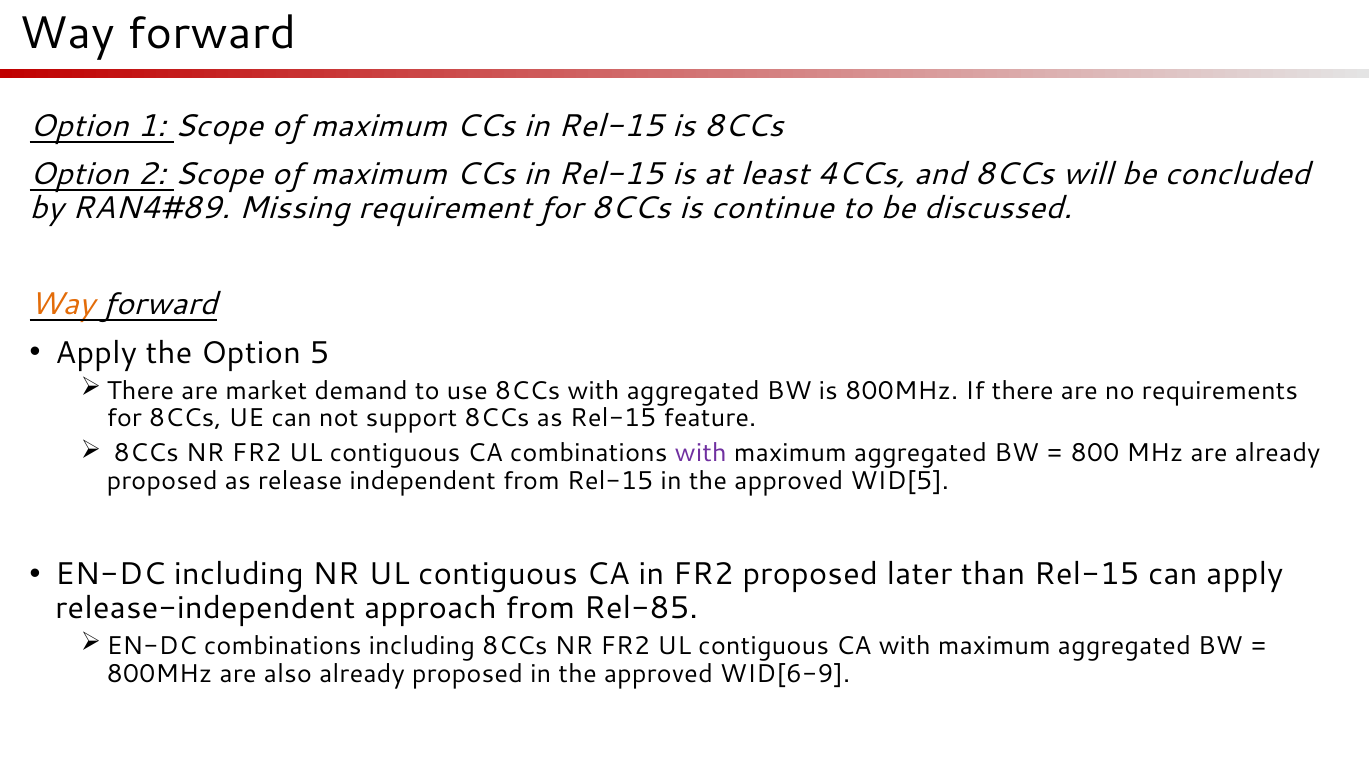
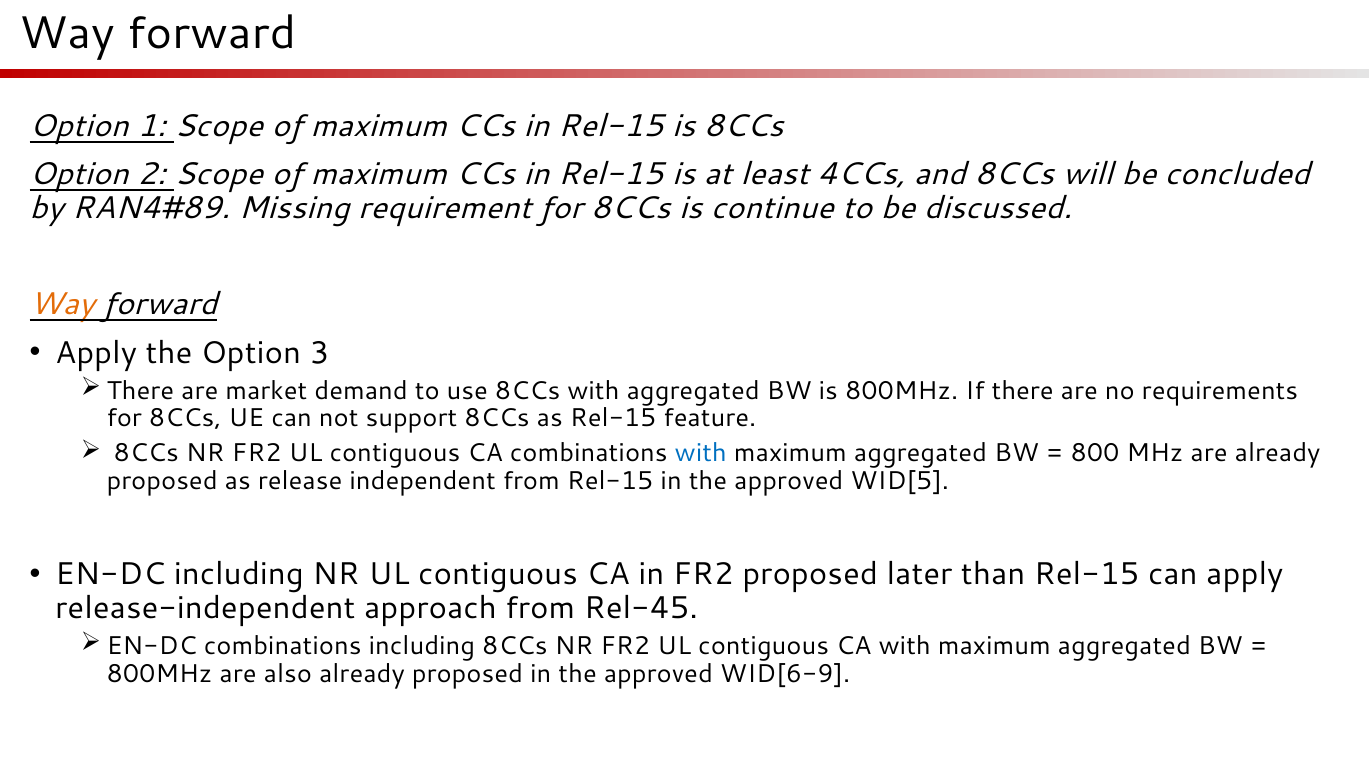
5: 5 -> 3
with at (701, 453) colour: purple -> blue
Rel-85: Rel-85 -> Rel-45
